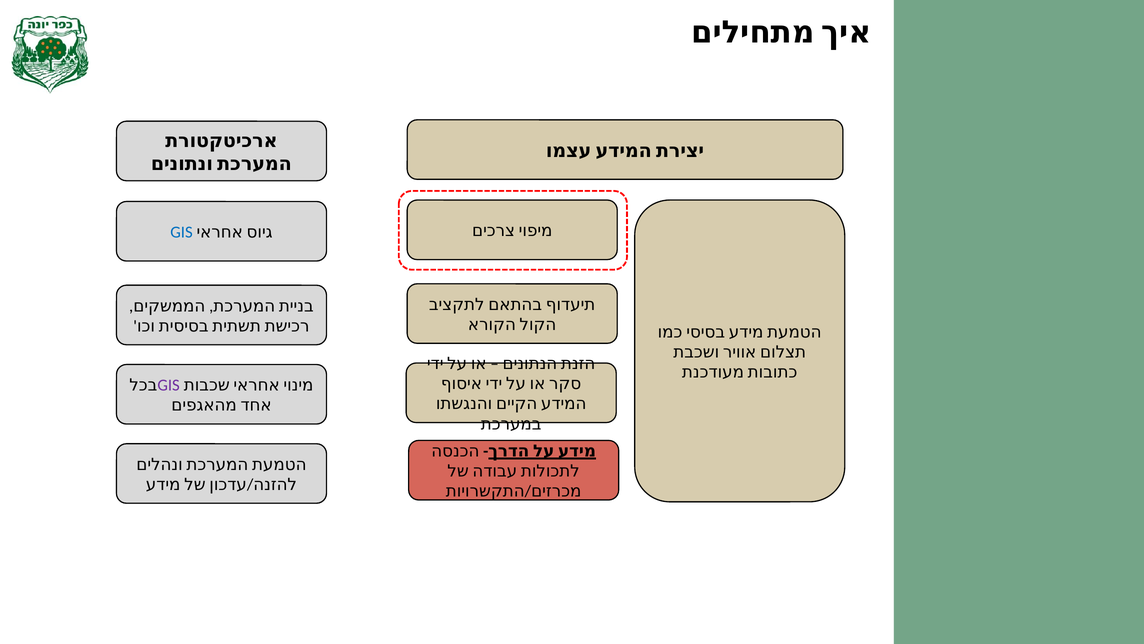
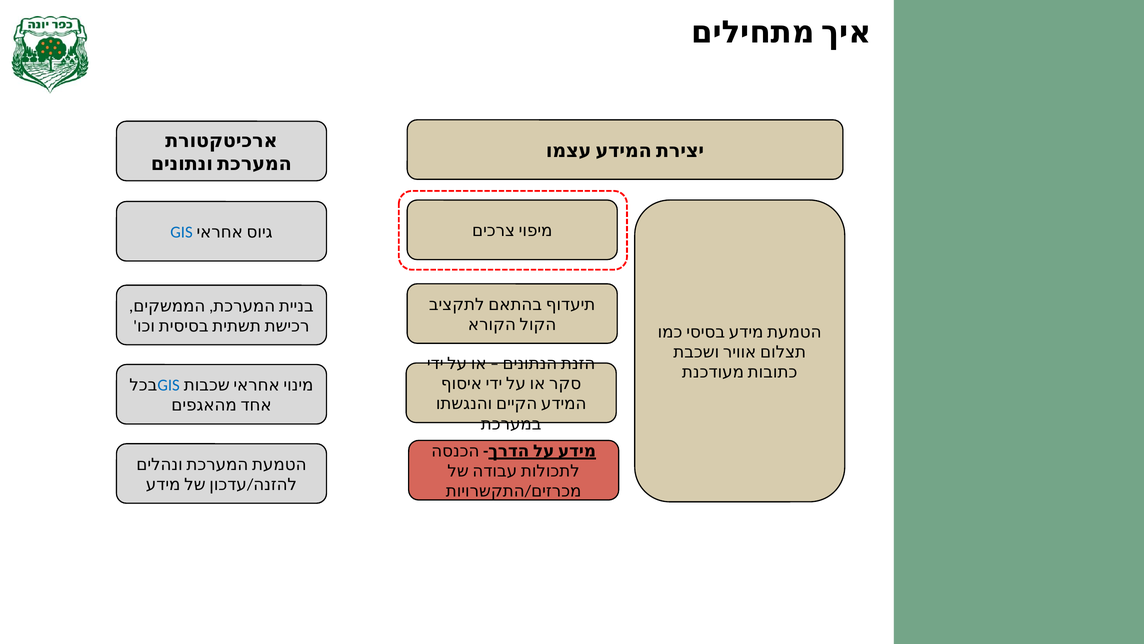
GIS at (169, 385) colour: purple -> blue
